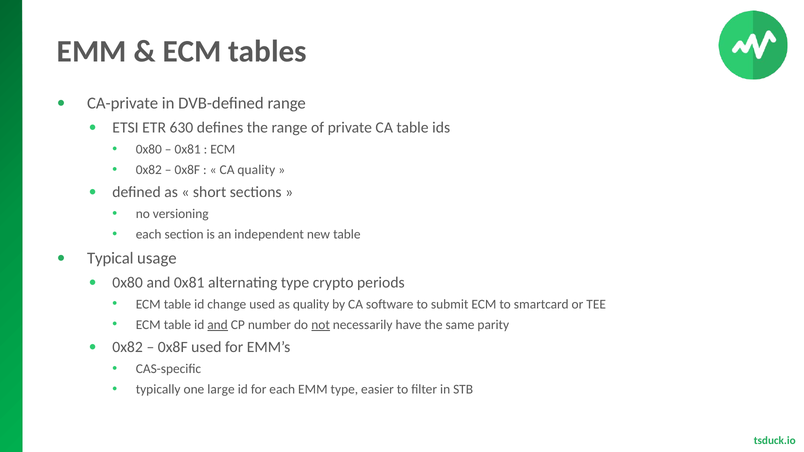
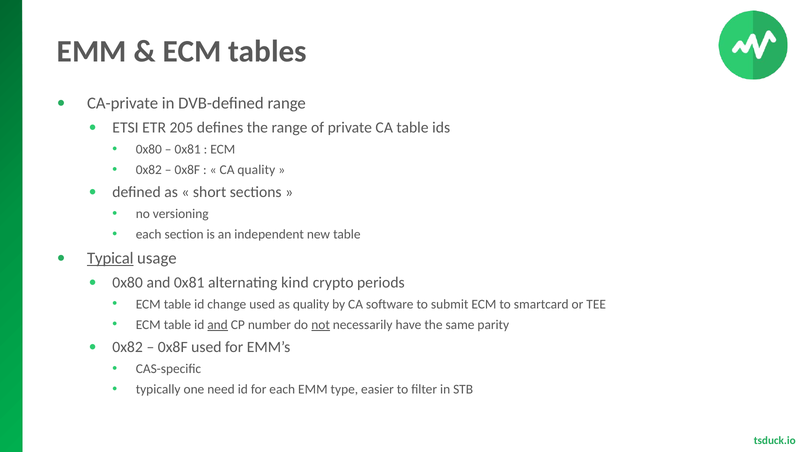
630: 630 -> 205
Typical underline: none -> present
alternating type: type -> kind
large: large -> need
